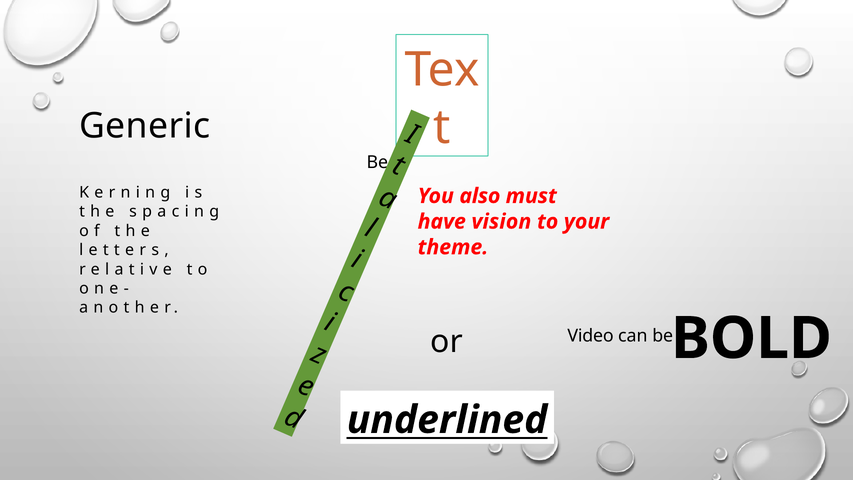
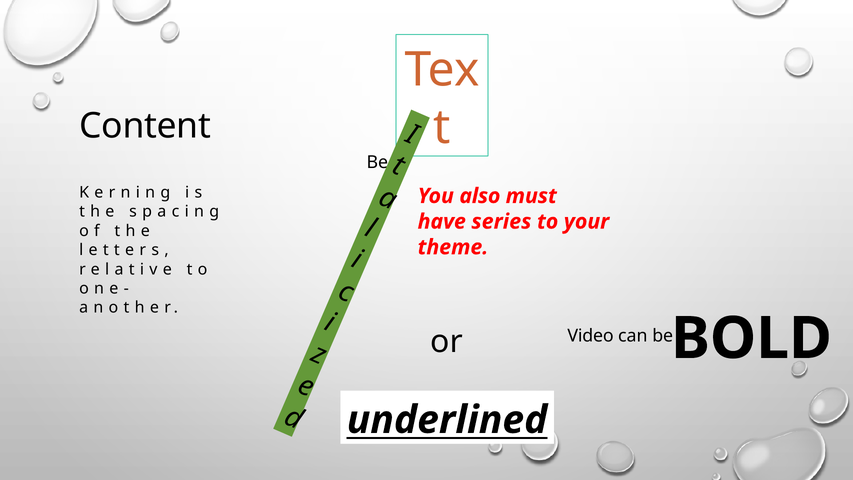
Generic: Generic -> Content
vision: vision -> series
